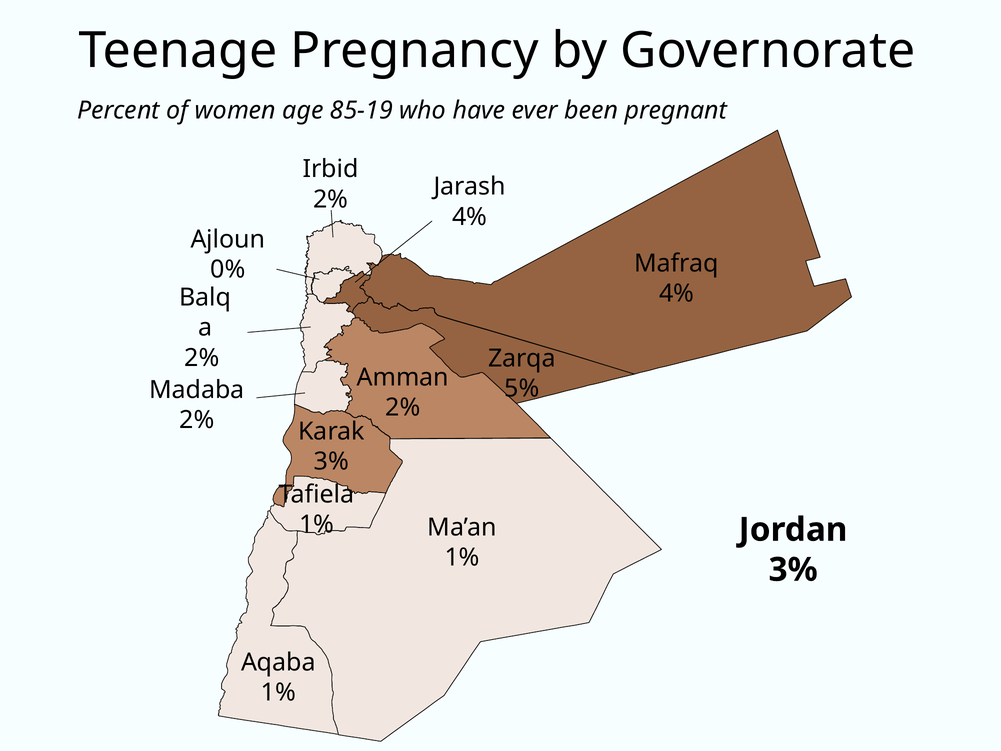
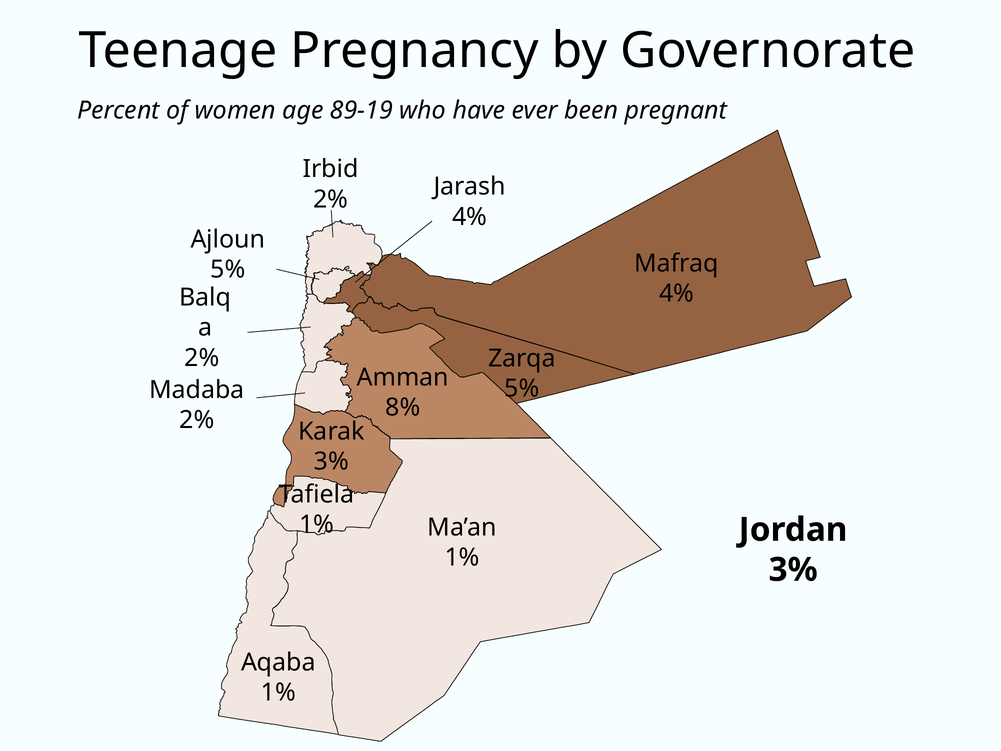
85-19: 85-19 -> 89-19
0% at (228, 270): 0% -> 5%
2% at (403, 407): 2% -> 8%
